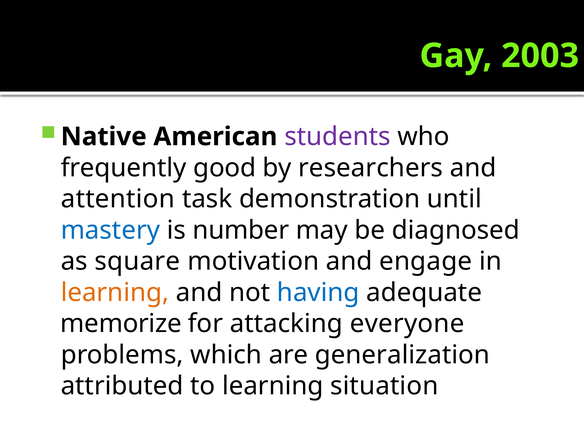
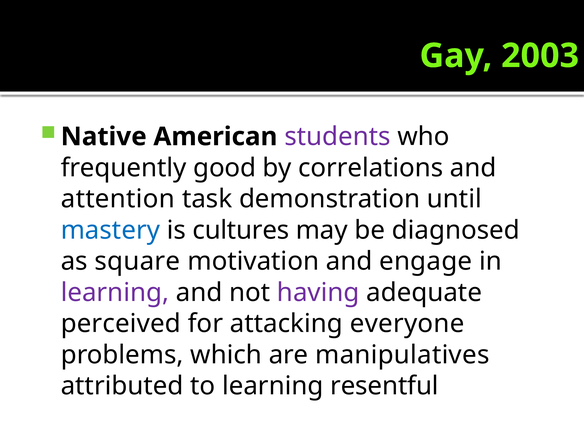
researchers: researchers -> correlations
number: number -> cultures
learning at (115, 293) colour: orange -> purple
having colour: blue -> purple
memorize: memorize -> perceived
generalization: generalization -> manipulatives
situation: situation -> resentful
